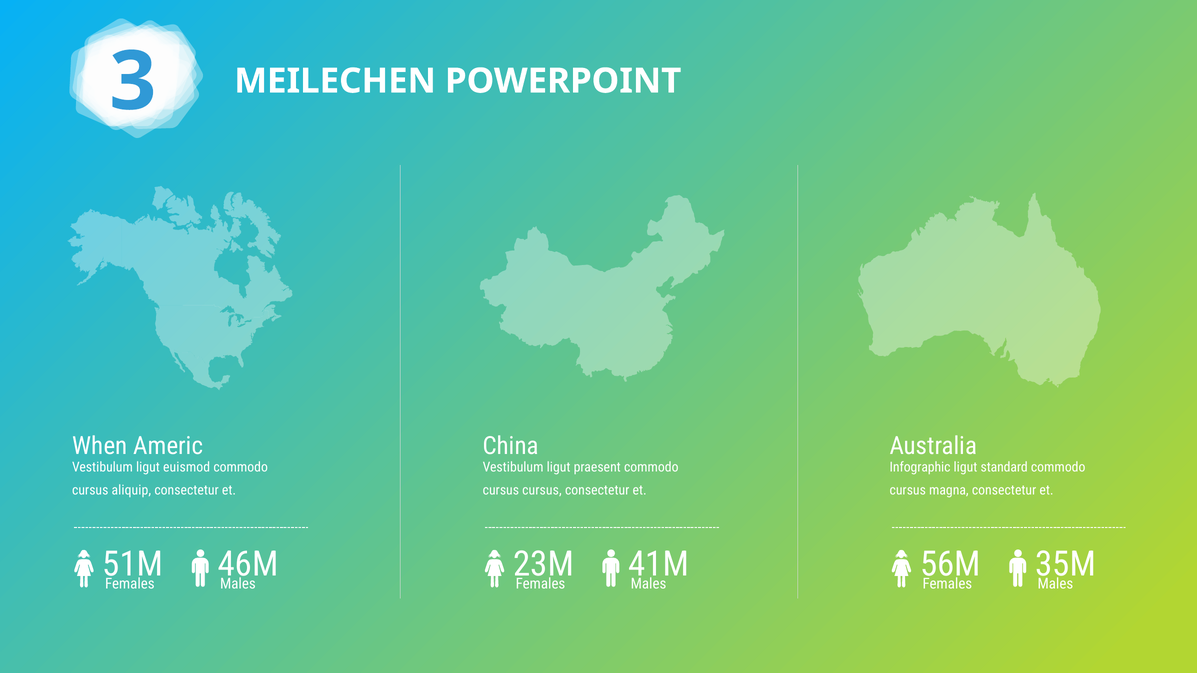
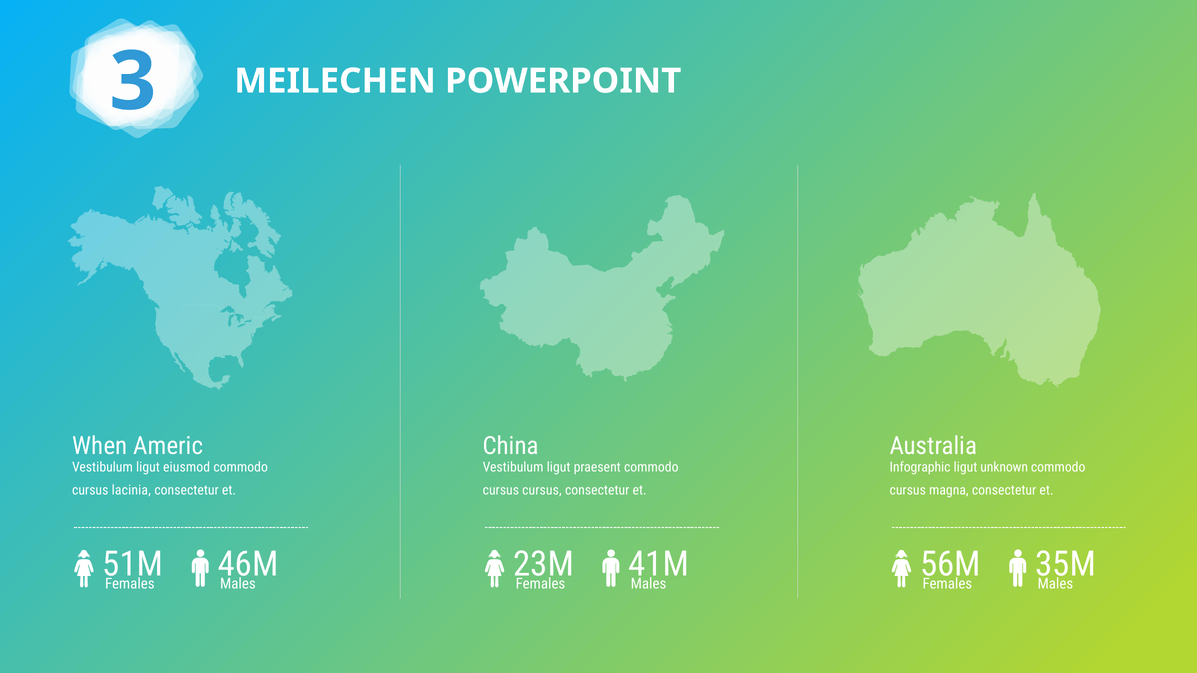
euismod: euismod -> eiusmod
standard: standard -> unknown
aliquip: aliquip -> lacinia
